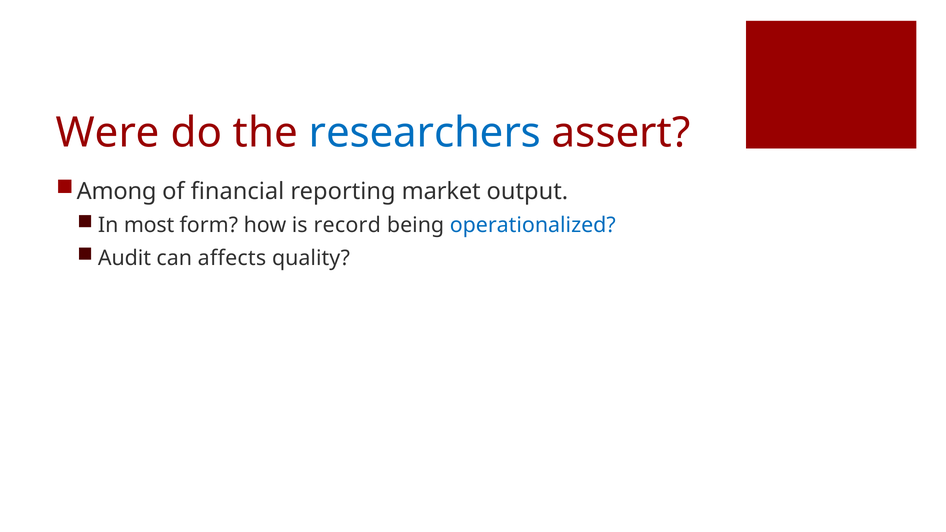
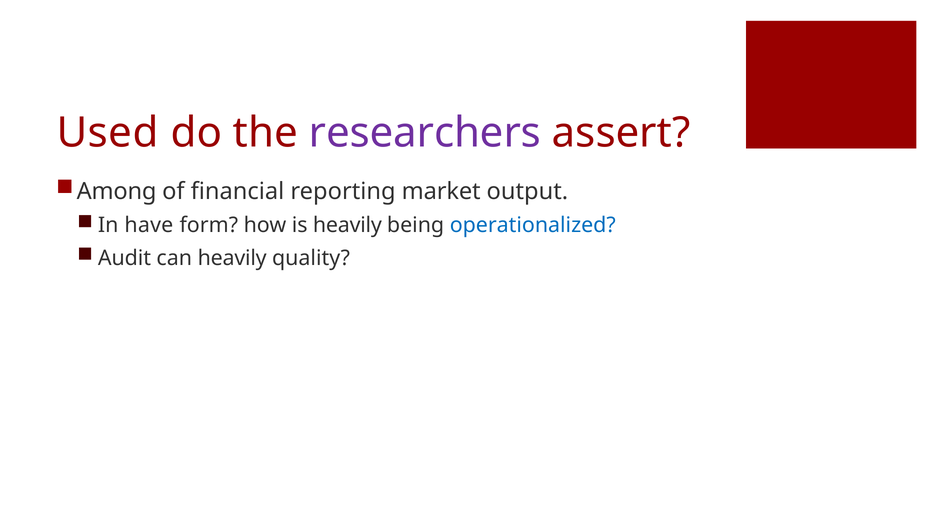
Were: Were -> Used
researchers colour: blue -> purple
most: most -> have
is record: record -> heavily
can affects: affects -> heavily
